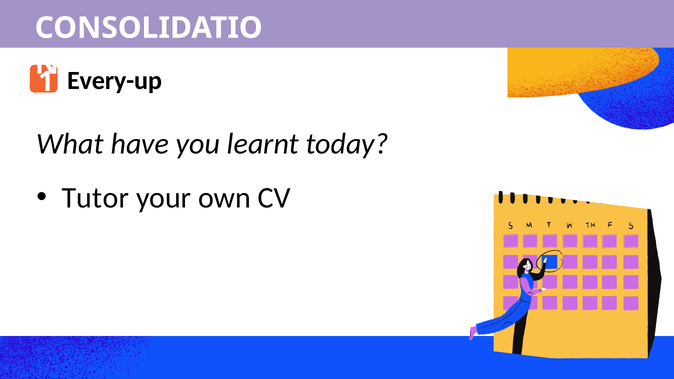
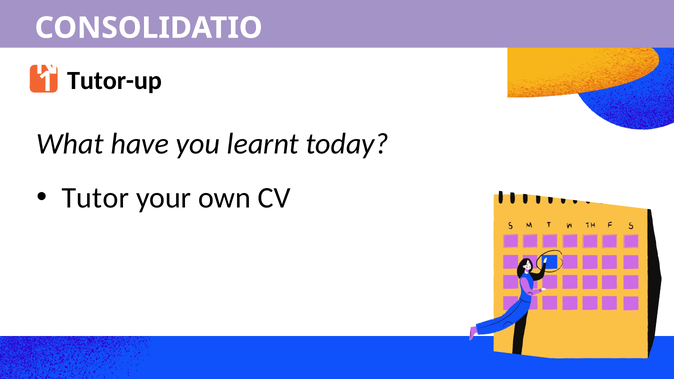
Every-up: Every-up -> Tutor-up
